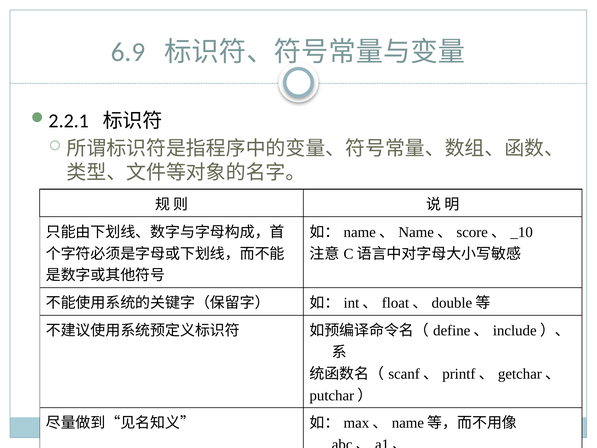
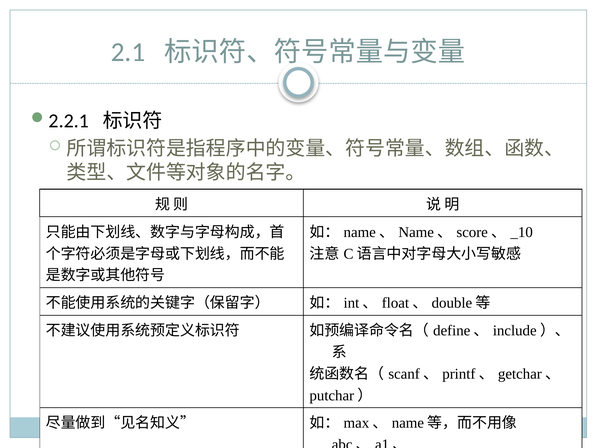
6.9: 6.9 -> 2.1
